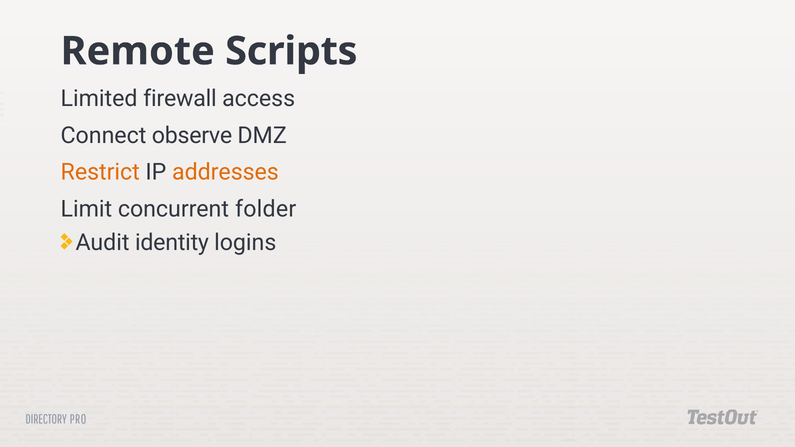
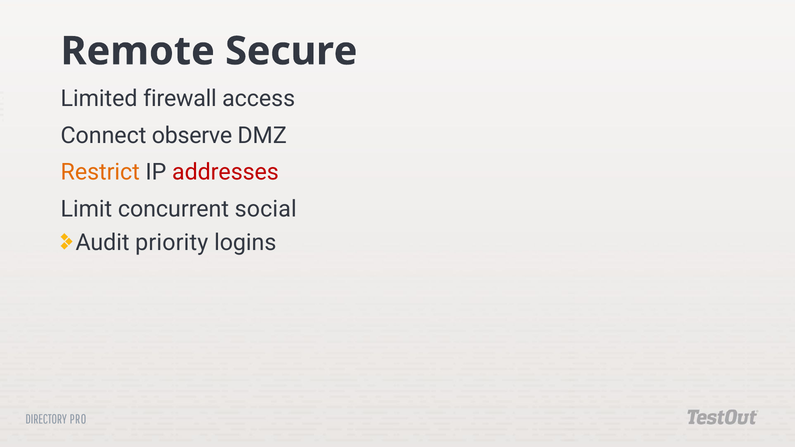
Scripts: Scripts -> Secure
addresses colour: orange -> red
folder: folder -> social
identity: identity -> priority
